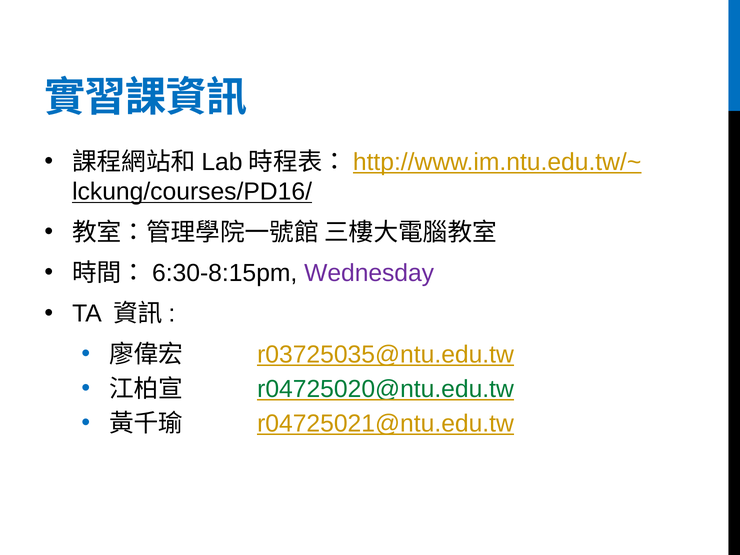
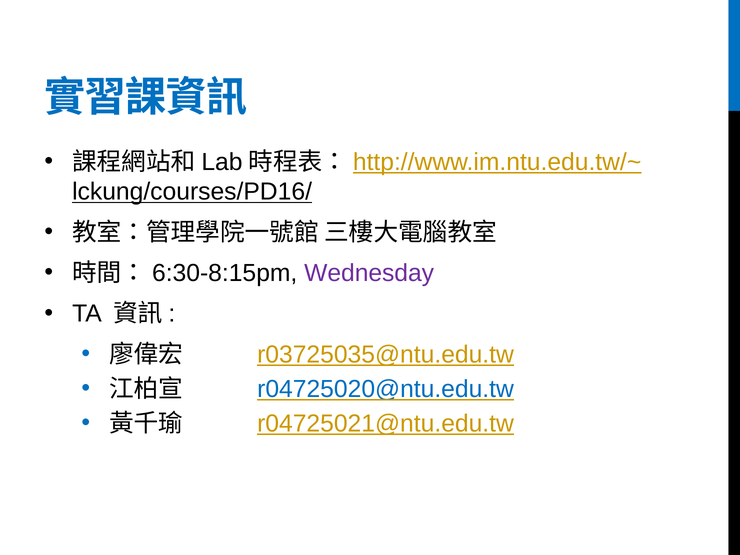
r04725020@ntu.edu.tw colour: green -> blue
